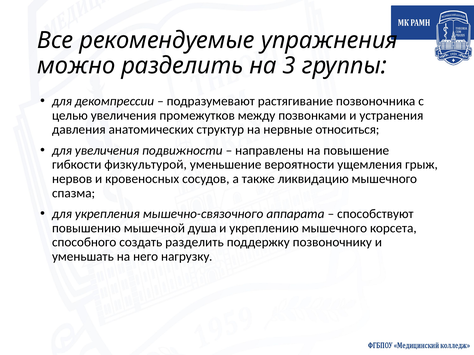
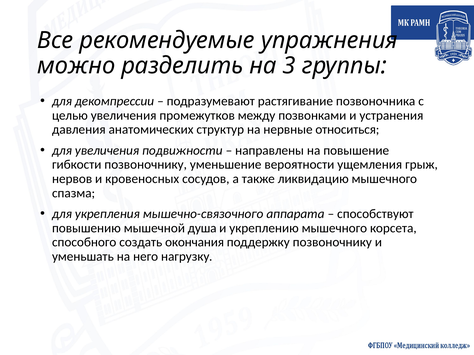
гибкости физкультурой: физкультурой -> позвоночнику
создать разделить: разделить -> окончания
